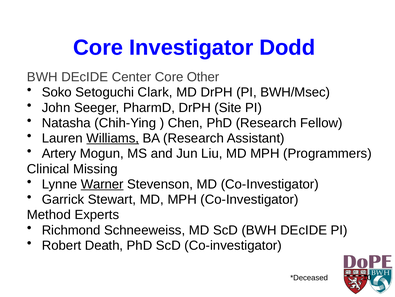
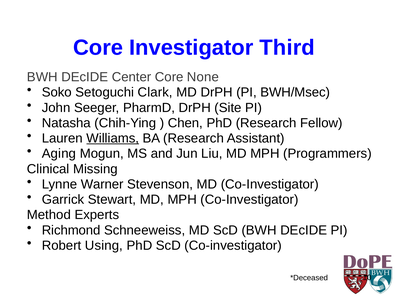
Dodd: Dodd -> Third
Other: Other -> None
Artery: Artery -> Aging
Warner underline: present -> none
Death: Death -> Using
